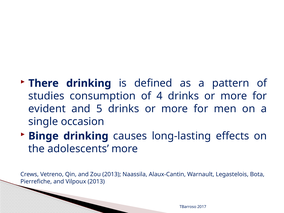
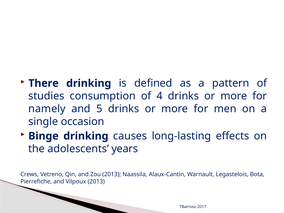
evident: evident -> namely
adolescents more: more -> years
